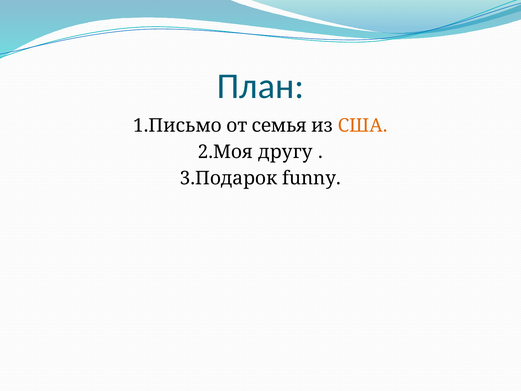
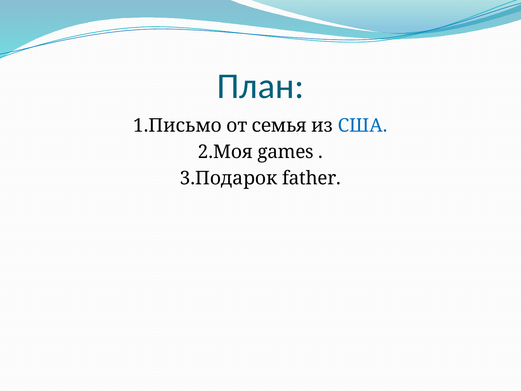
США colour: orange -> blue
другу: другу -> games
funny: funny -> father
